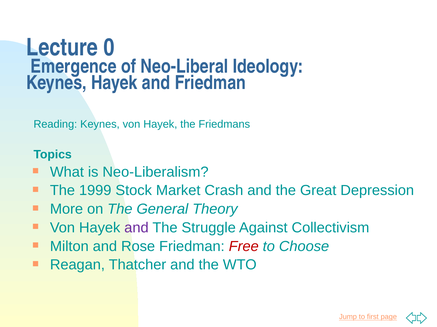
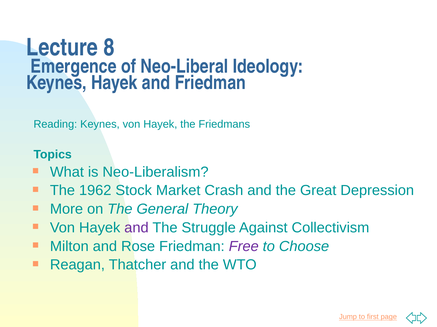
0: 0 -> 8
1999: 1999 -> 1962
Free colour: red -> purple
